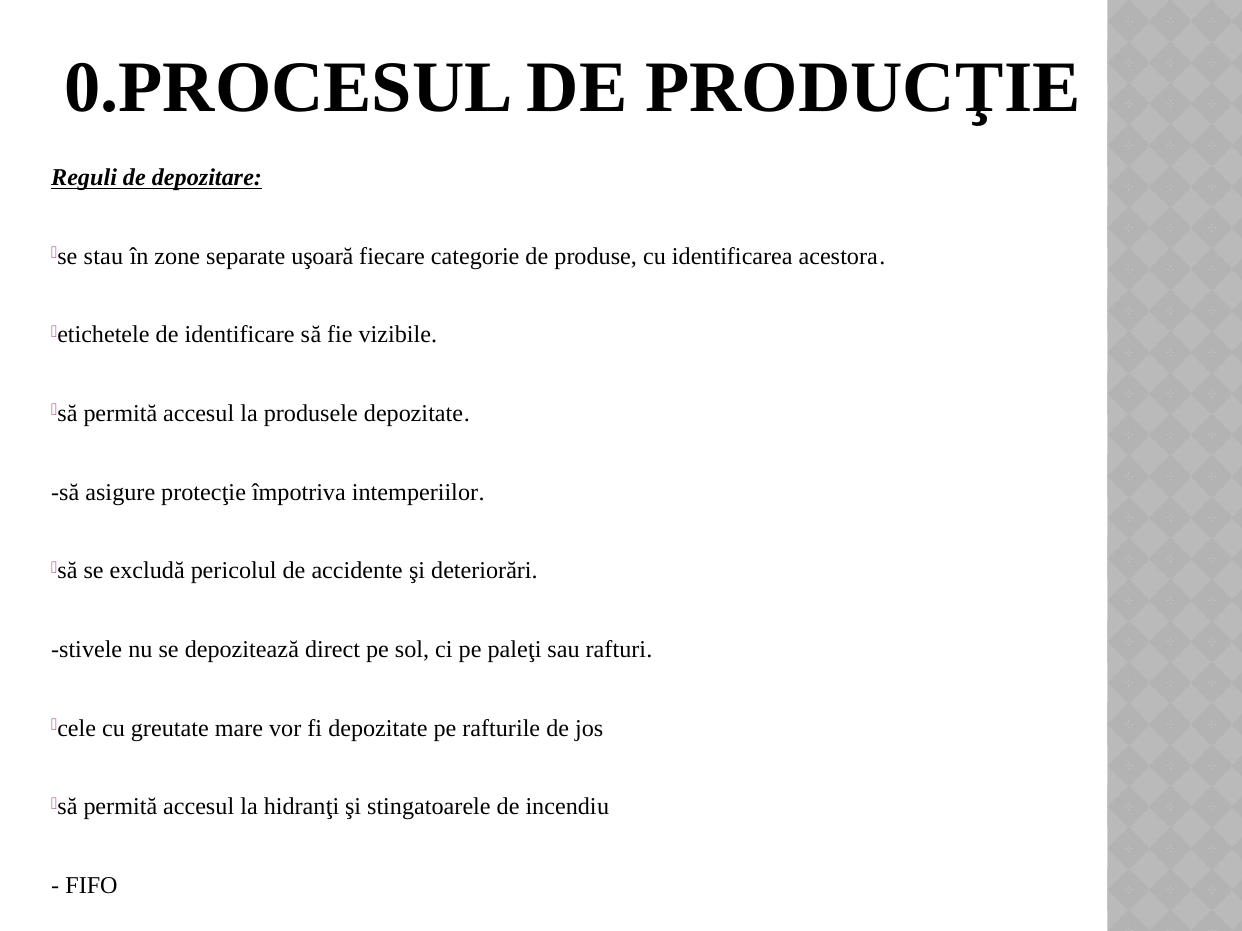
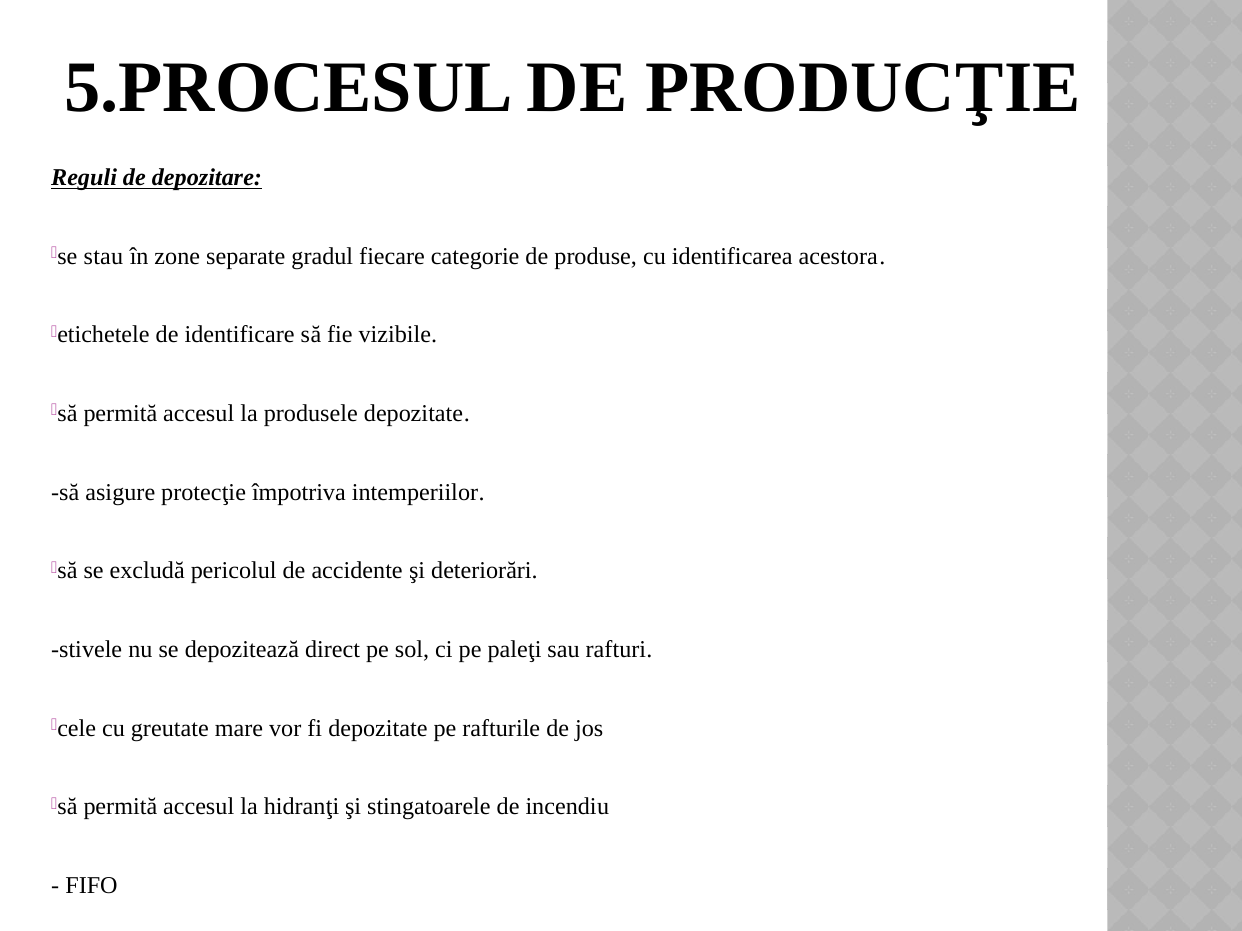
0.PROCESUL: 0.PROCESUL -> 5.PROCESUL
uşoară: uşoară -> gradul
